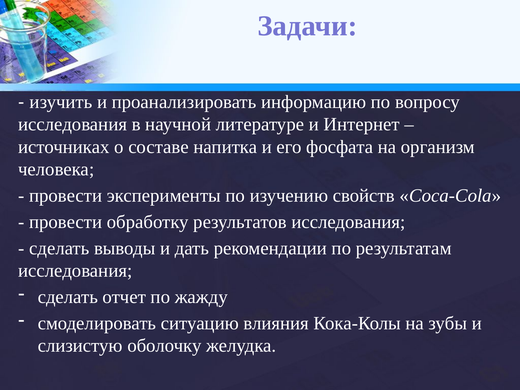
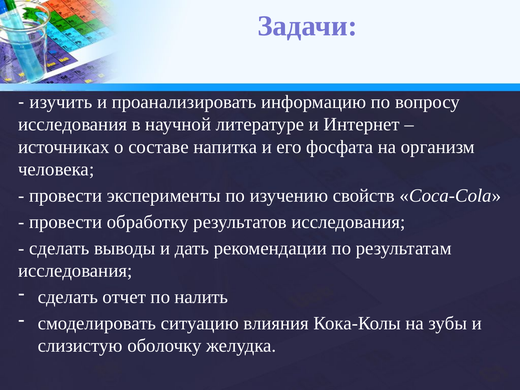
жажду: жажду -> налить
